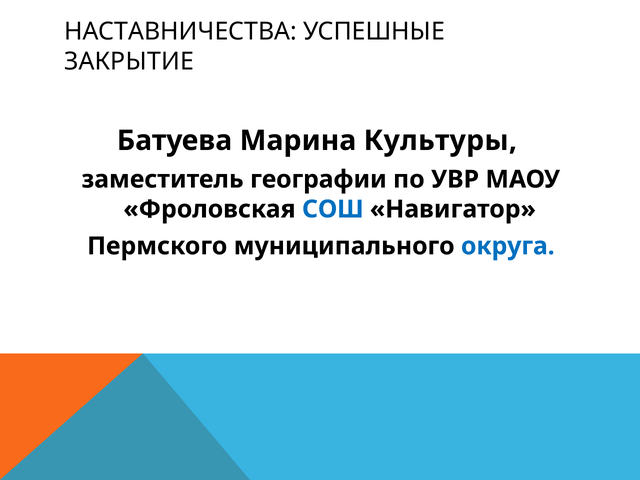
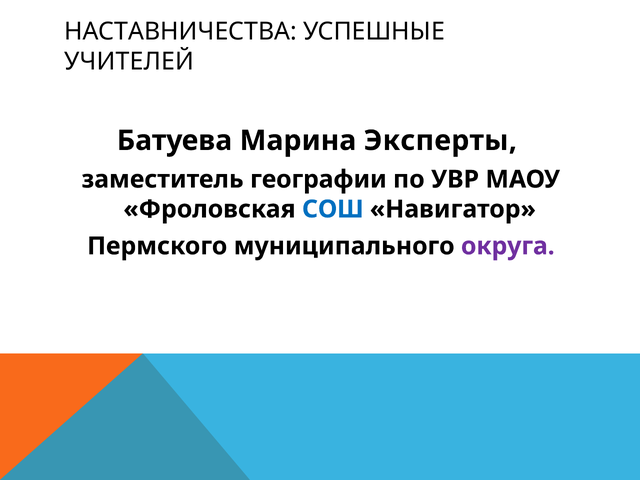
ЗАКРЫТИЕ: ЗАКРЫТИЕ -> УЧИТЕЛЕЙ
Культуры: Культуры -> Эксперты
округа colour: blue -> purple
